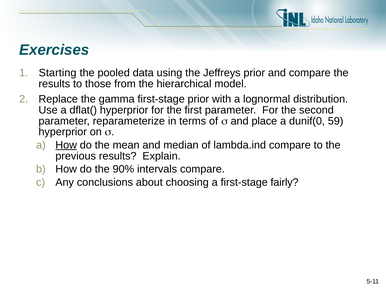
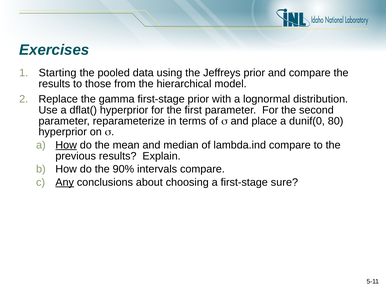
59: 59 -> 80
Any underline: none -> present
fairly: fairly -> sure
